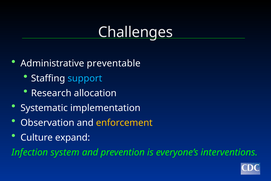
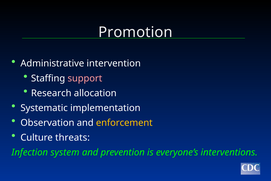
Challenges: Challenges -> Promotion
preventable: preventable -> intervention
support colour: light blue -> pink
expand: expand -> threats
